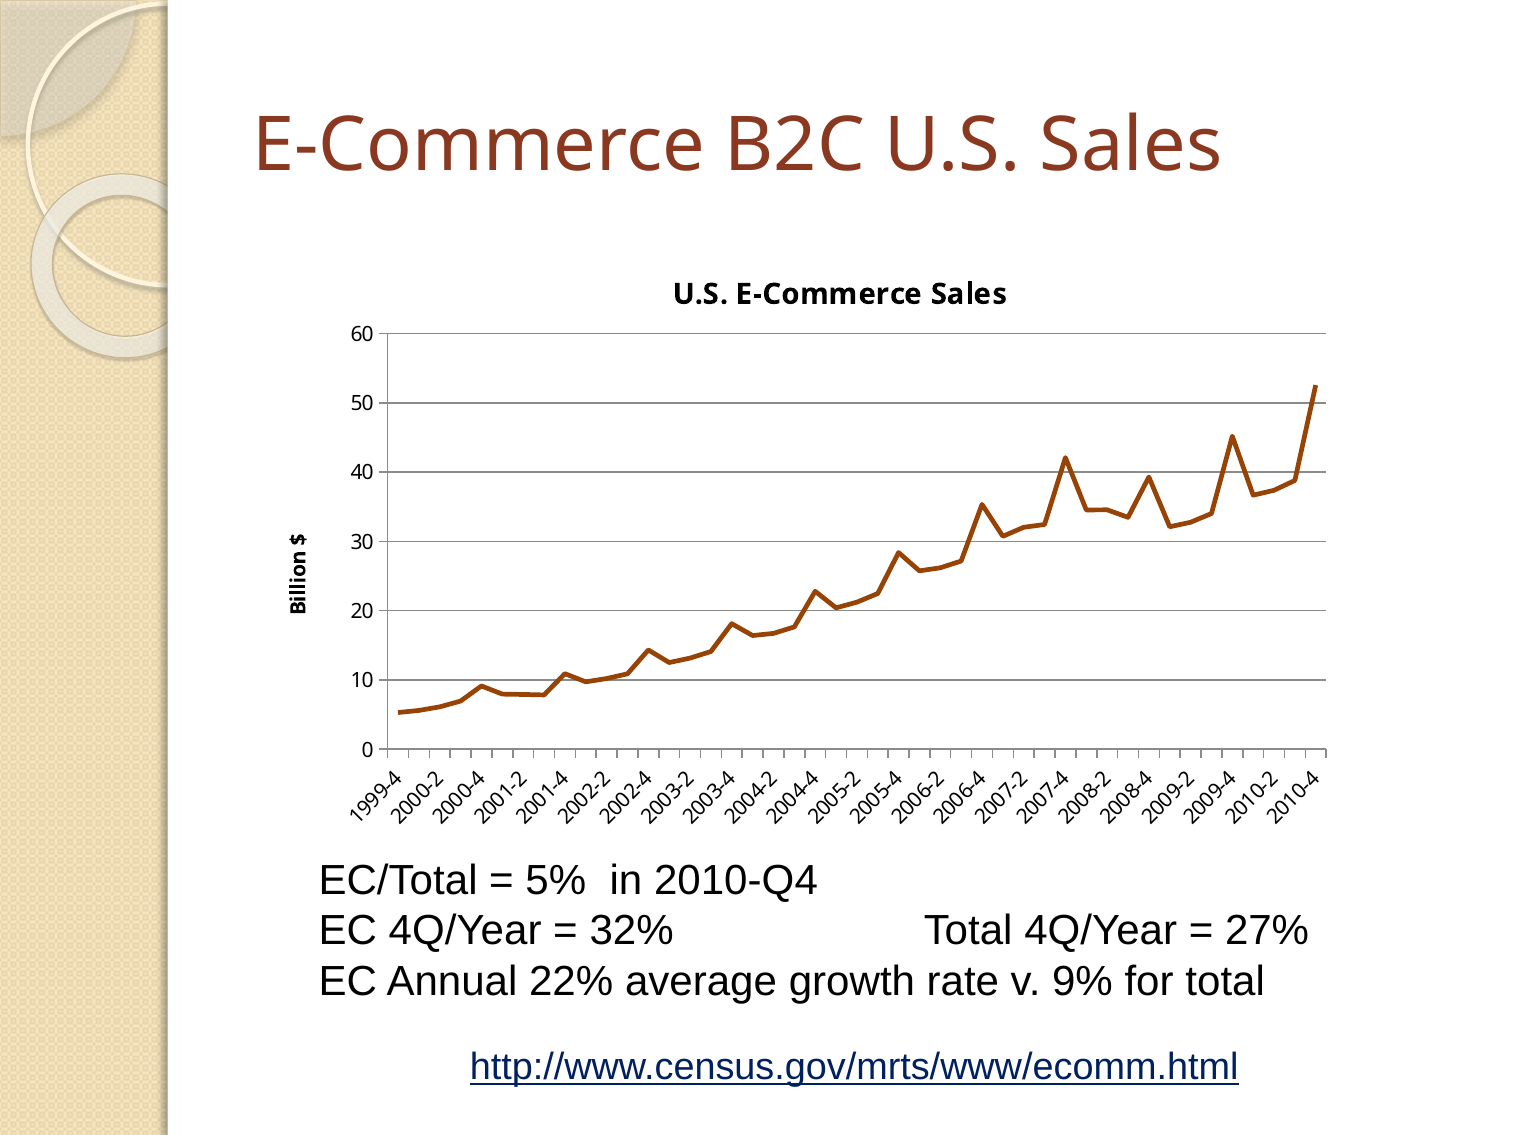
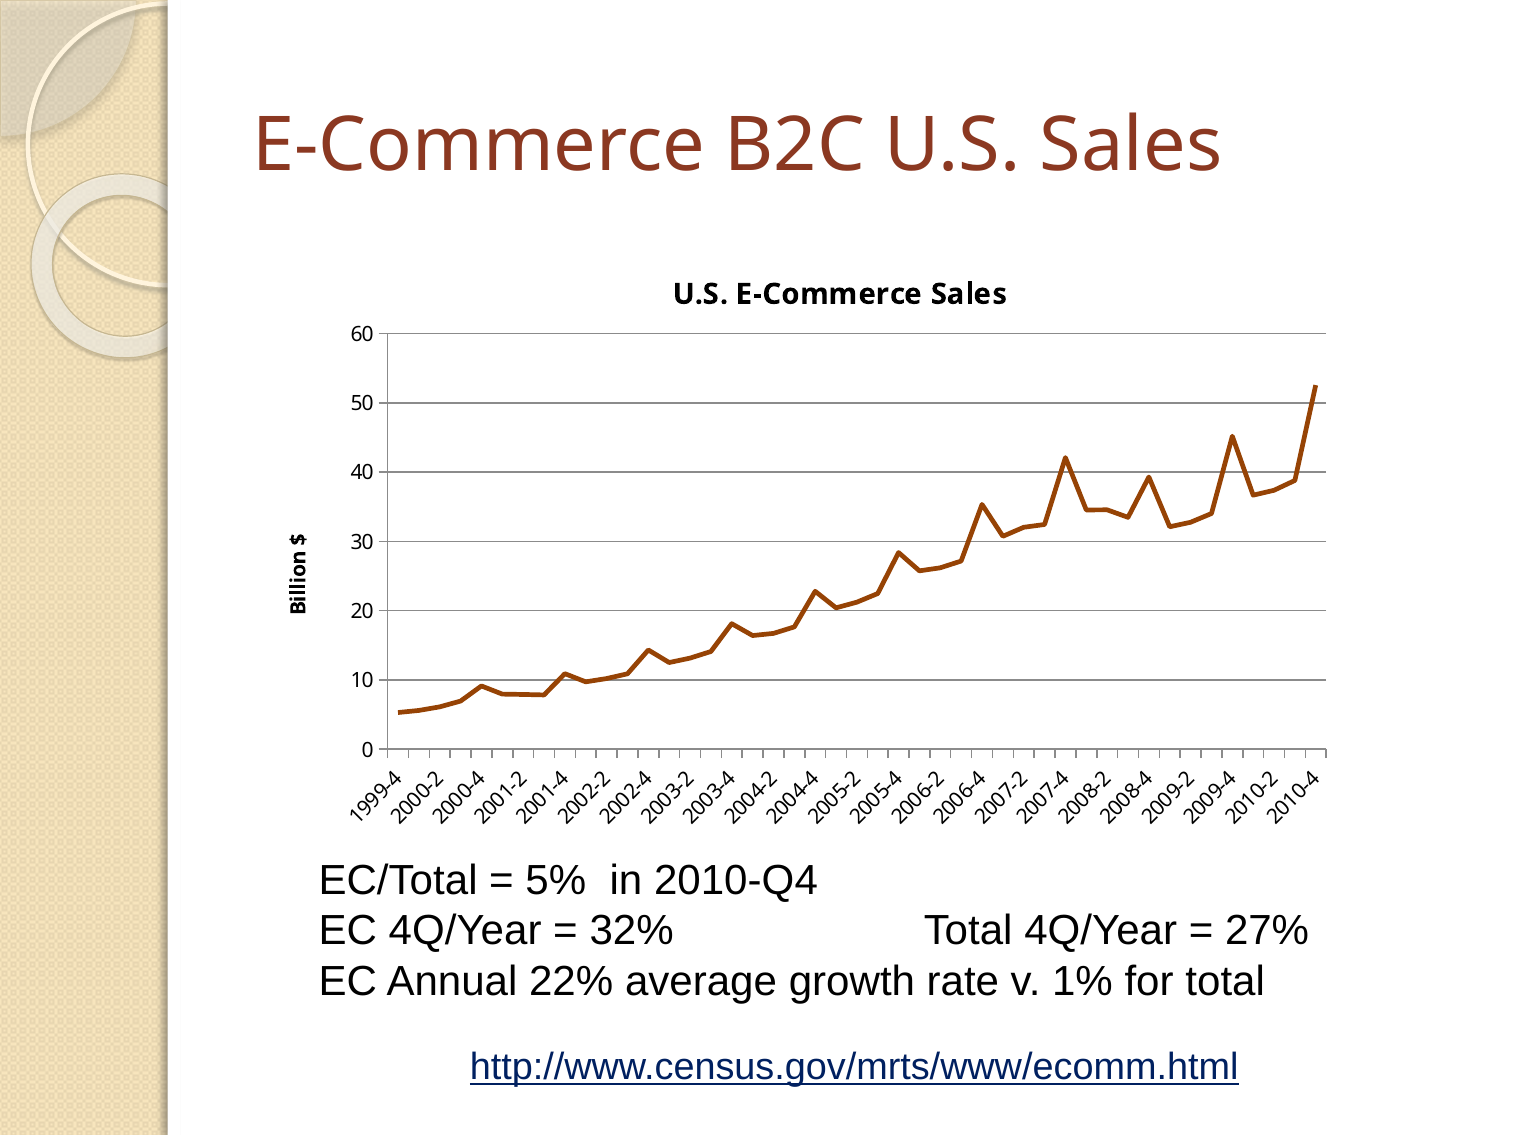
9%: 9% -> 1%
